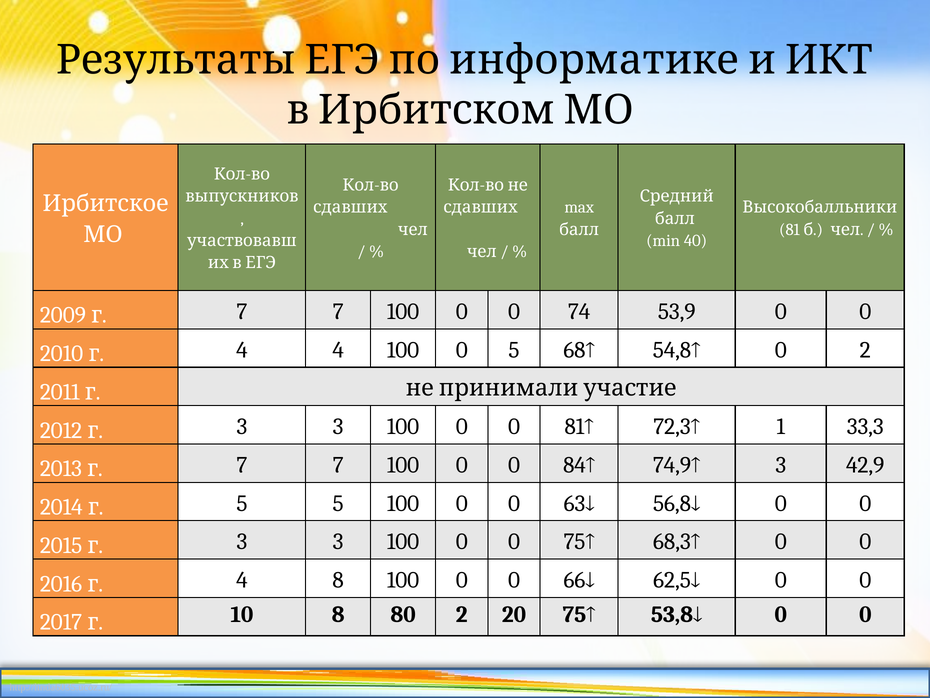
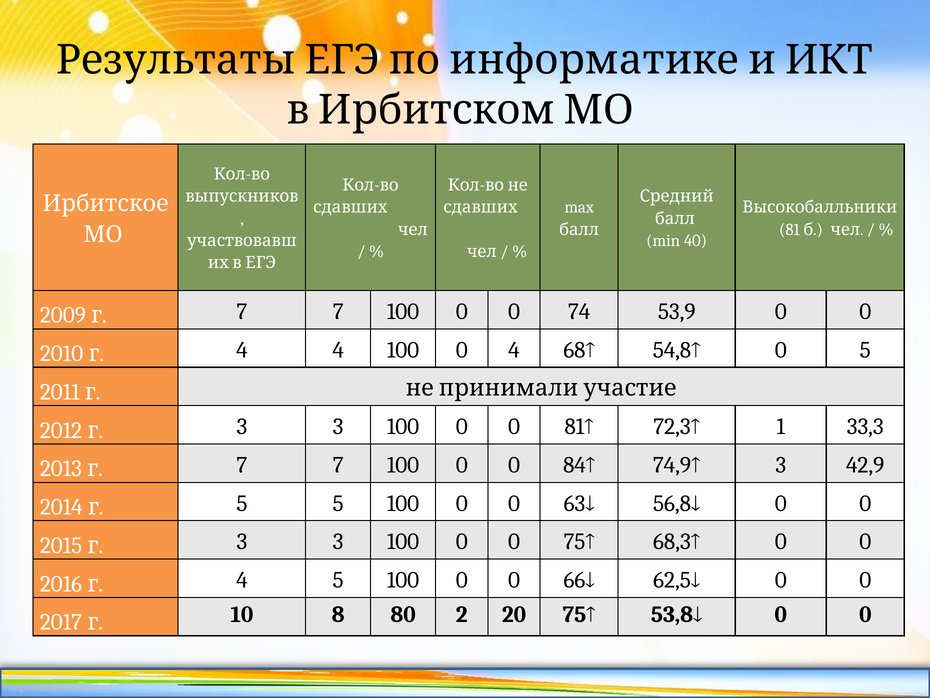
0 5: 5 -> 4
0 2: 2 -> 5
4 8: 8 -> 5
